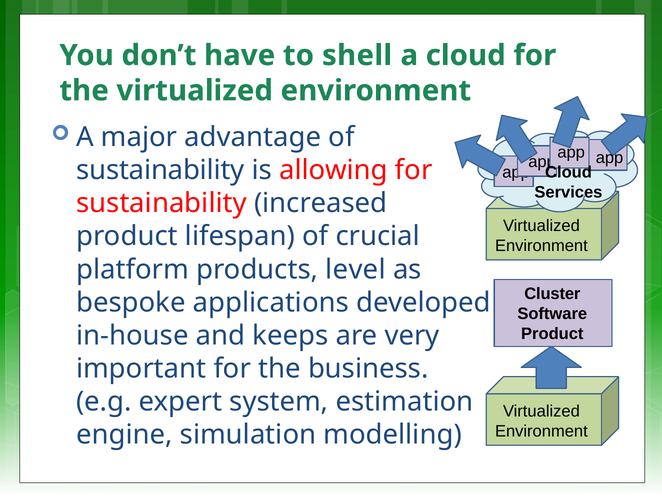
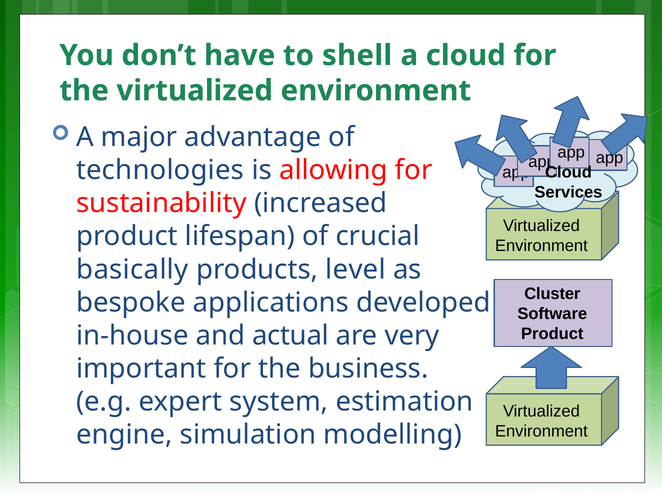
sustainability at (160, 170): sustainability -> technologies
platform: platform -> basically
keeps: keeps -> actual
